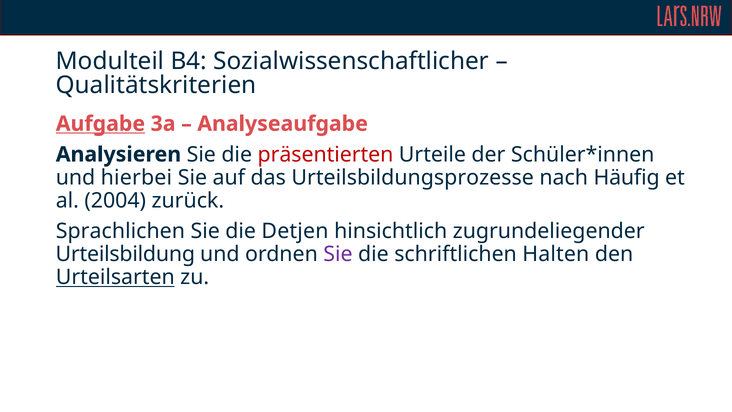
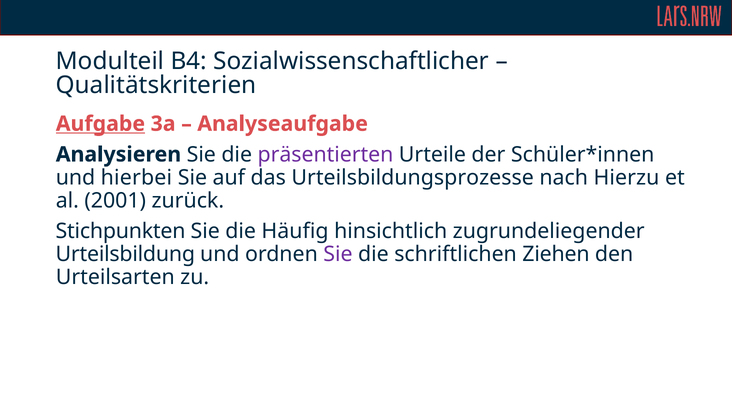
präsentierten colour: red -> purple
Häufig: Häufig -> Hierzu
2004: 2004 -> 2001
Sprachlichen: Sprachlichen -> Stichpunkten
Detjen: Detjen -> Häufig
Halten: Halten -> Ziehen
Urteilsarten underline: present -> none
